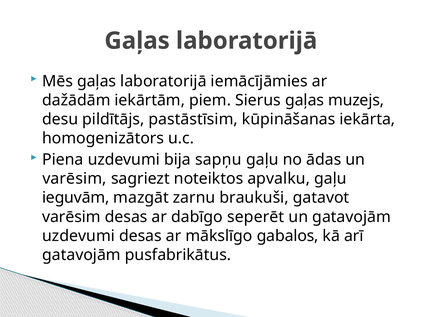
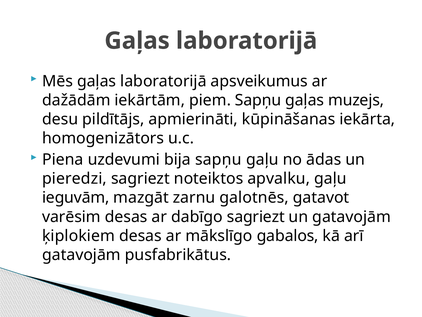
iemācījāmies: iemācījāmies -> apsveikumus
piem Sierus: Sierus -> Sapņu
pastāstīsim: pastāstīsim -> apmierināti
varēsim at (74, 178): varēsim -> pieredzi
braukuši: braukuši -> galotnēs
dabīgo seperēt: seperēt -> sagriezt
uzdevumi at (79, 235): uzdevumi -> ķiplokiem
